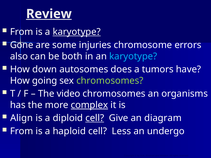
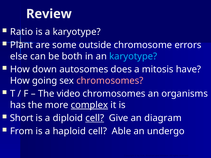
Review underline: present -> none
From at (22, 32): From -> Ratio
karyotype at (77, 32) underline: present -> none
Gone: Gone -> Plant
injuries: injuries -> outside
also: also -> else
tumors: tumors -> mitosis
chromosomes at (110, 81) colour: light green -> pink
Align: Align -> Short
Less: Less -> Able
